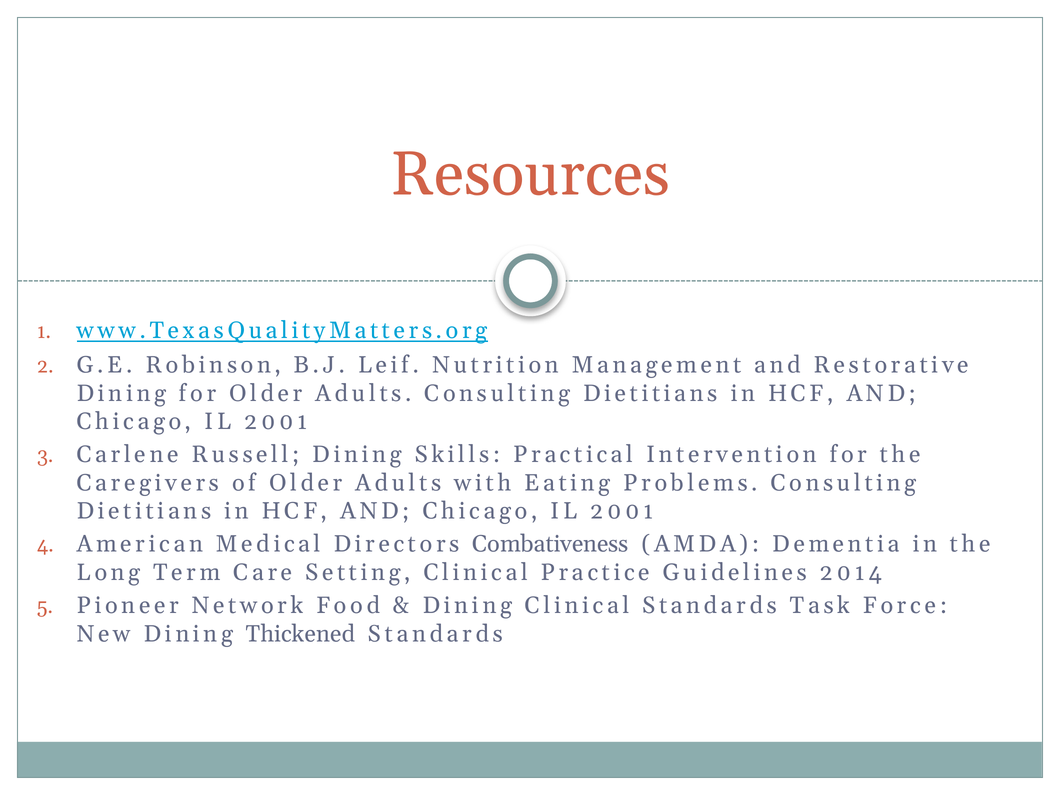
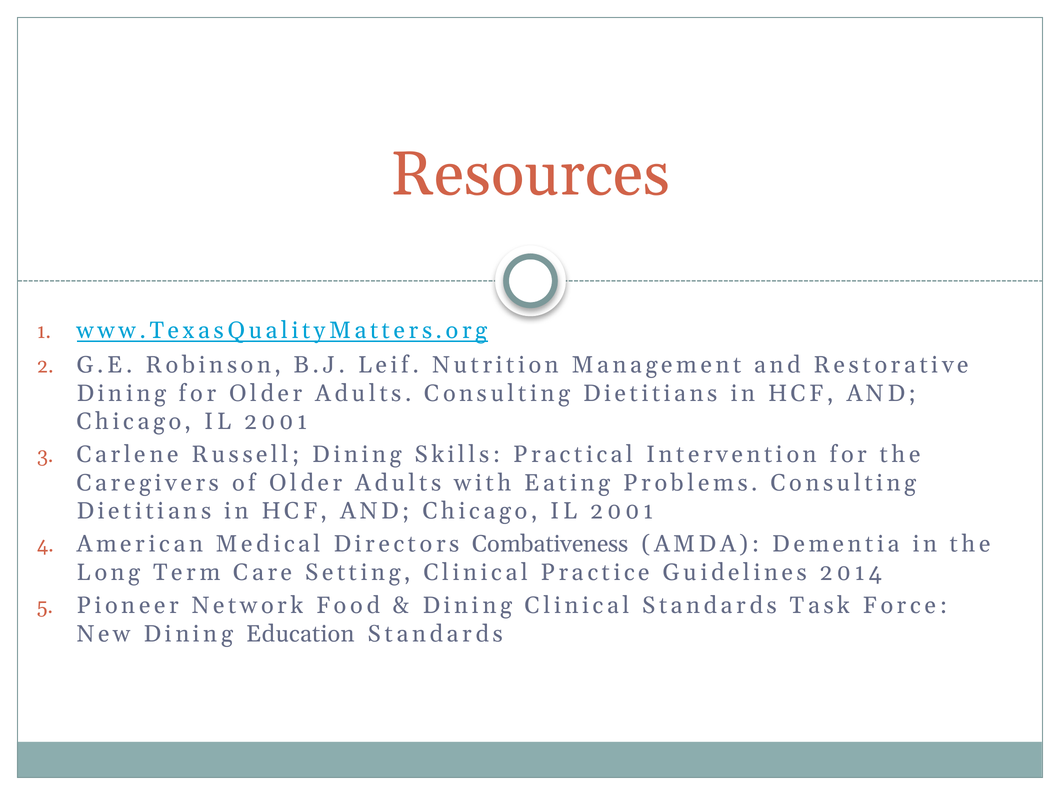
Thickened: Thickened -> Education
